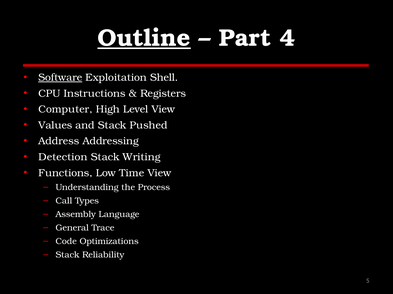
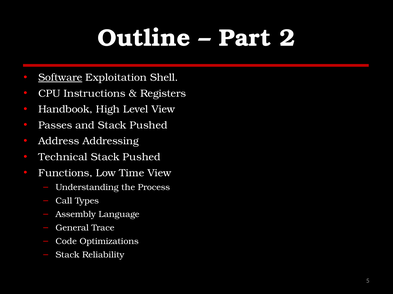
Outline underline: present -> none
4: 4 -> 2
Computer: Computer -> Handbook
Values: Values -> Passes
Detection: Detection -> Technical
Writing at (142, 157): Writing -> Pushed
